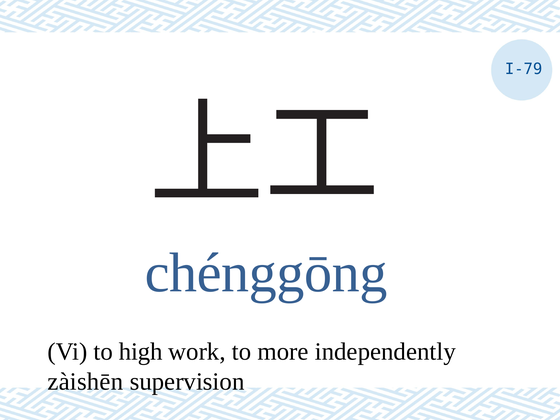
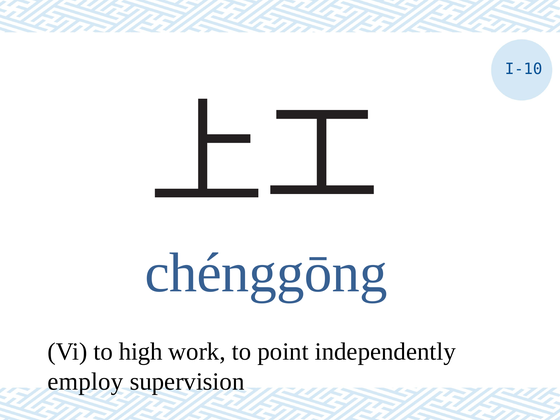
I-79: I-79 -> I-10
more: more -> point
zàishēn: zàishēn -> employ
